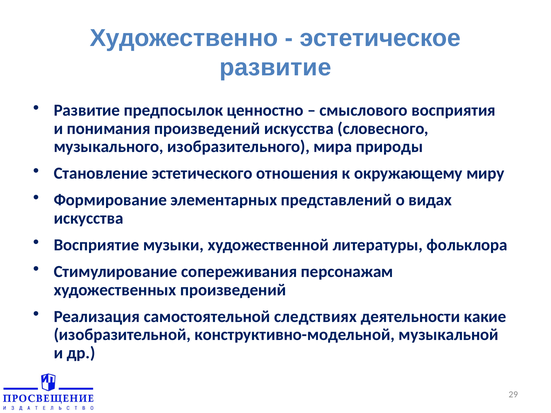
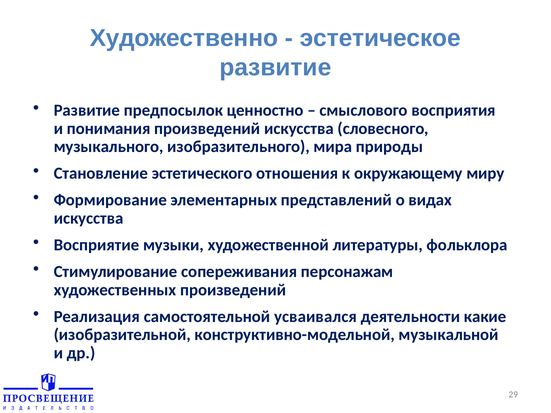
следствиях: следствиях -> усваивался
